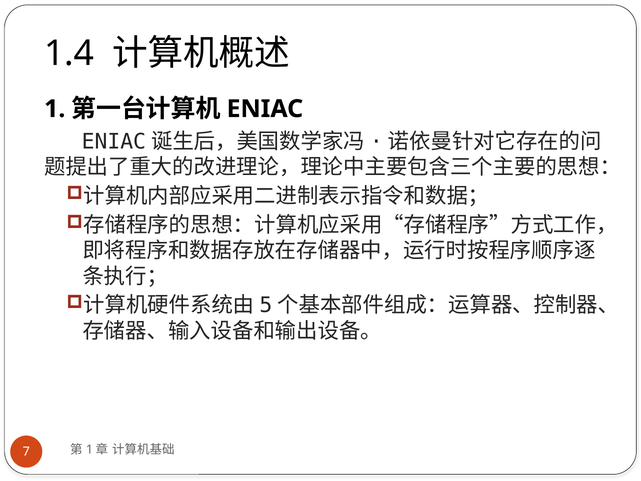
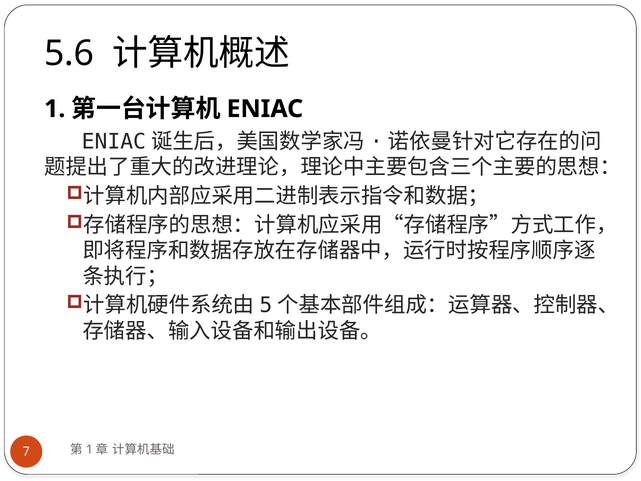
1.4: 1.4 -> 5.6
